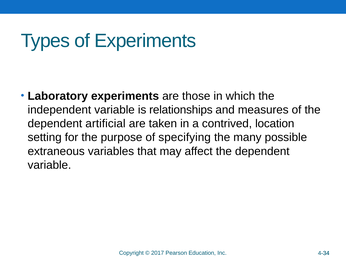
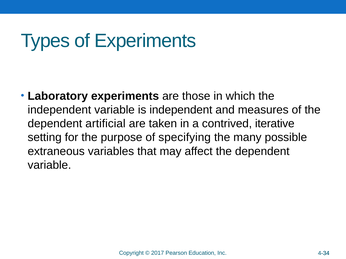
is relationships: relationships -> independent
location: location -> iterative
